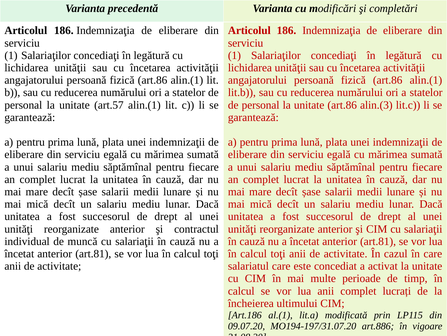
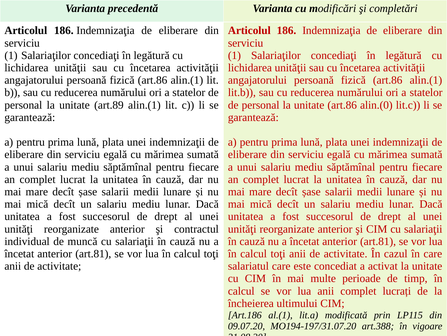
art.57: art.57 -> art.89
alin.(3: alin.(3 -> alin.(0
art.886: art.886 -> art.388
